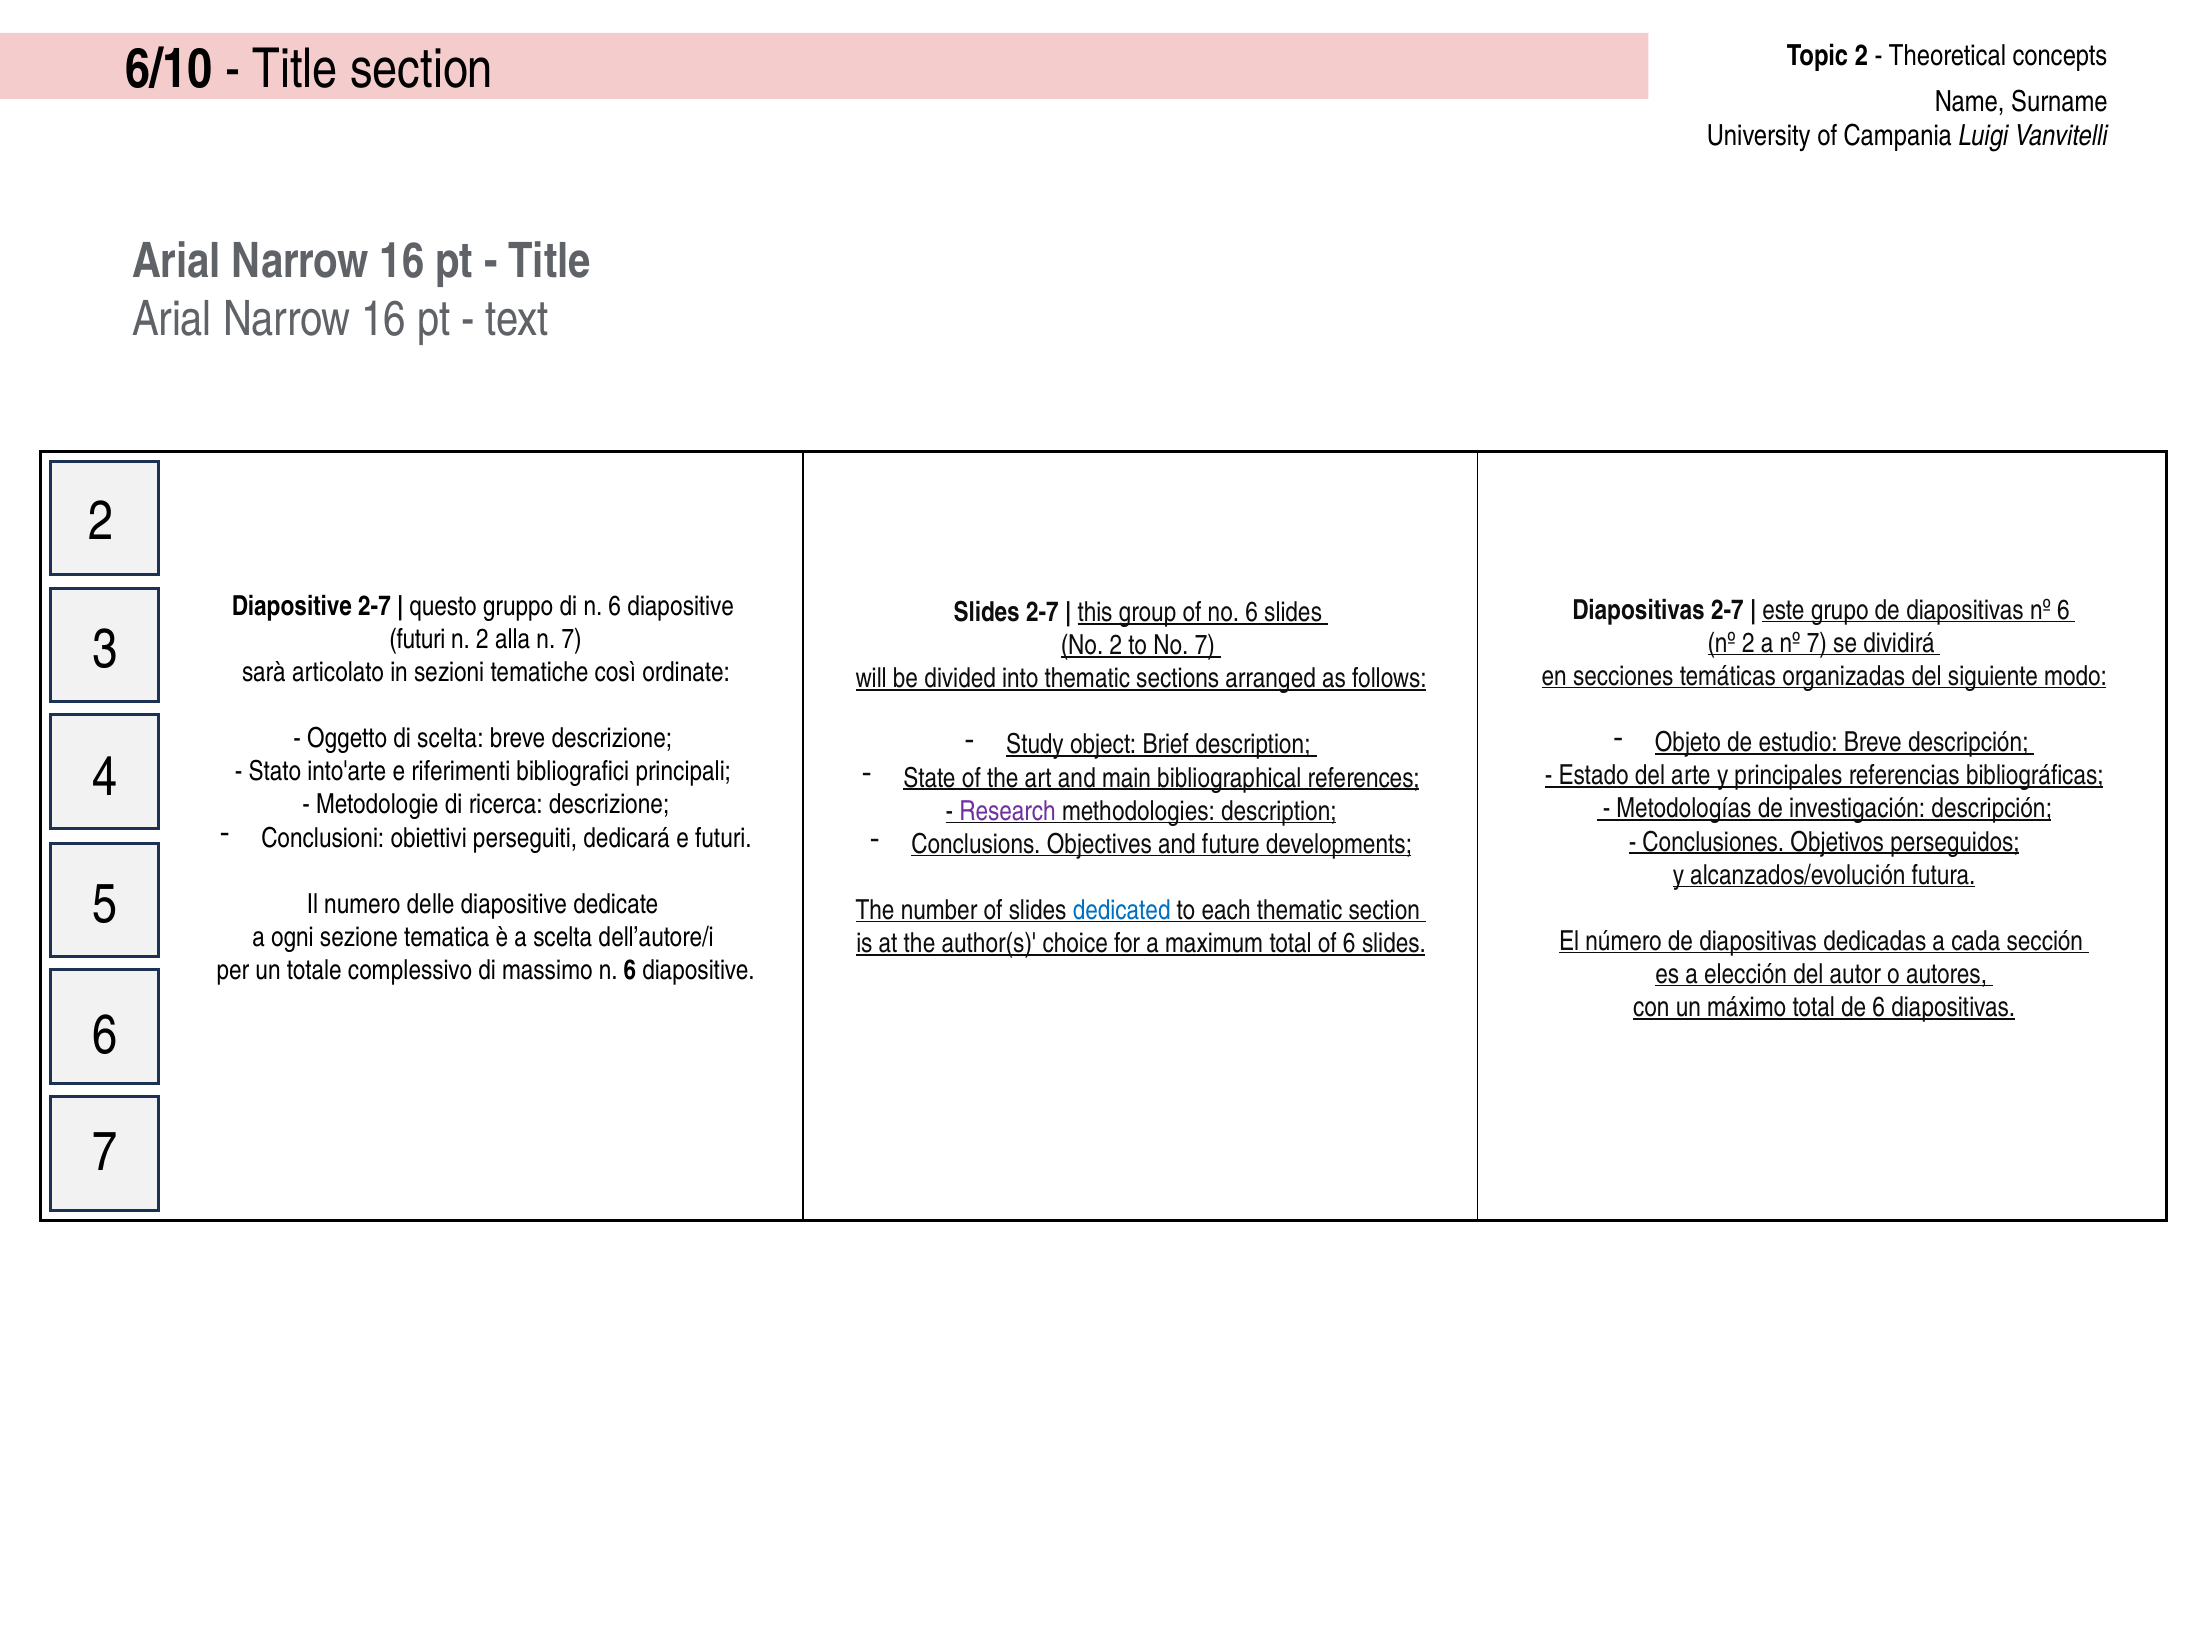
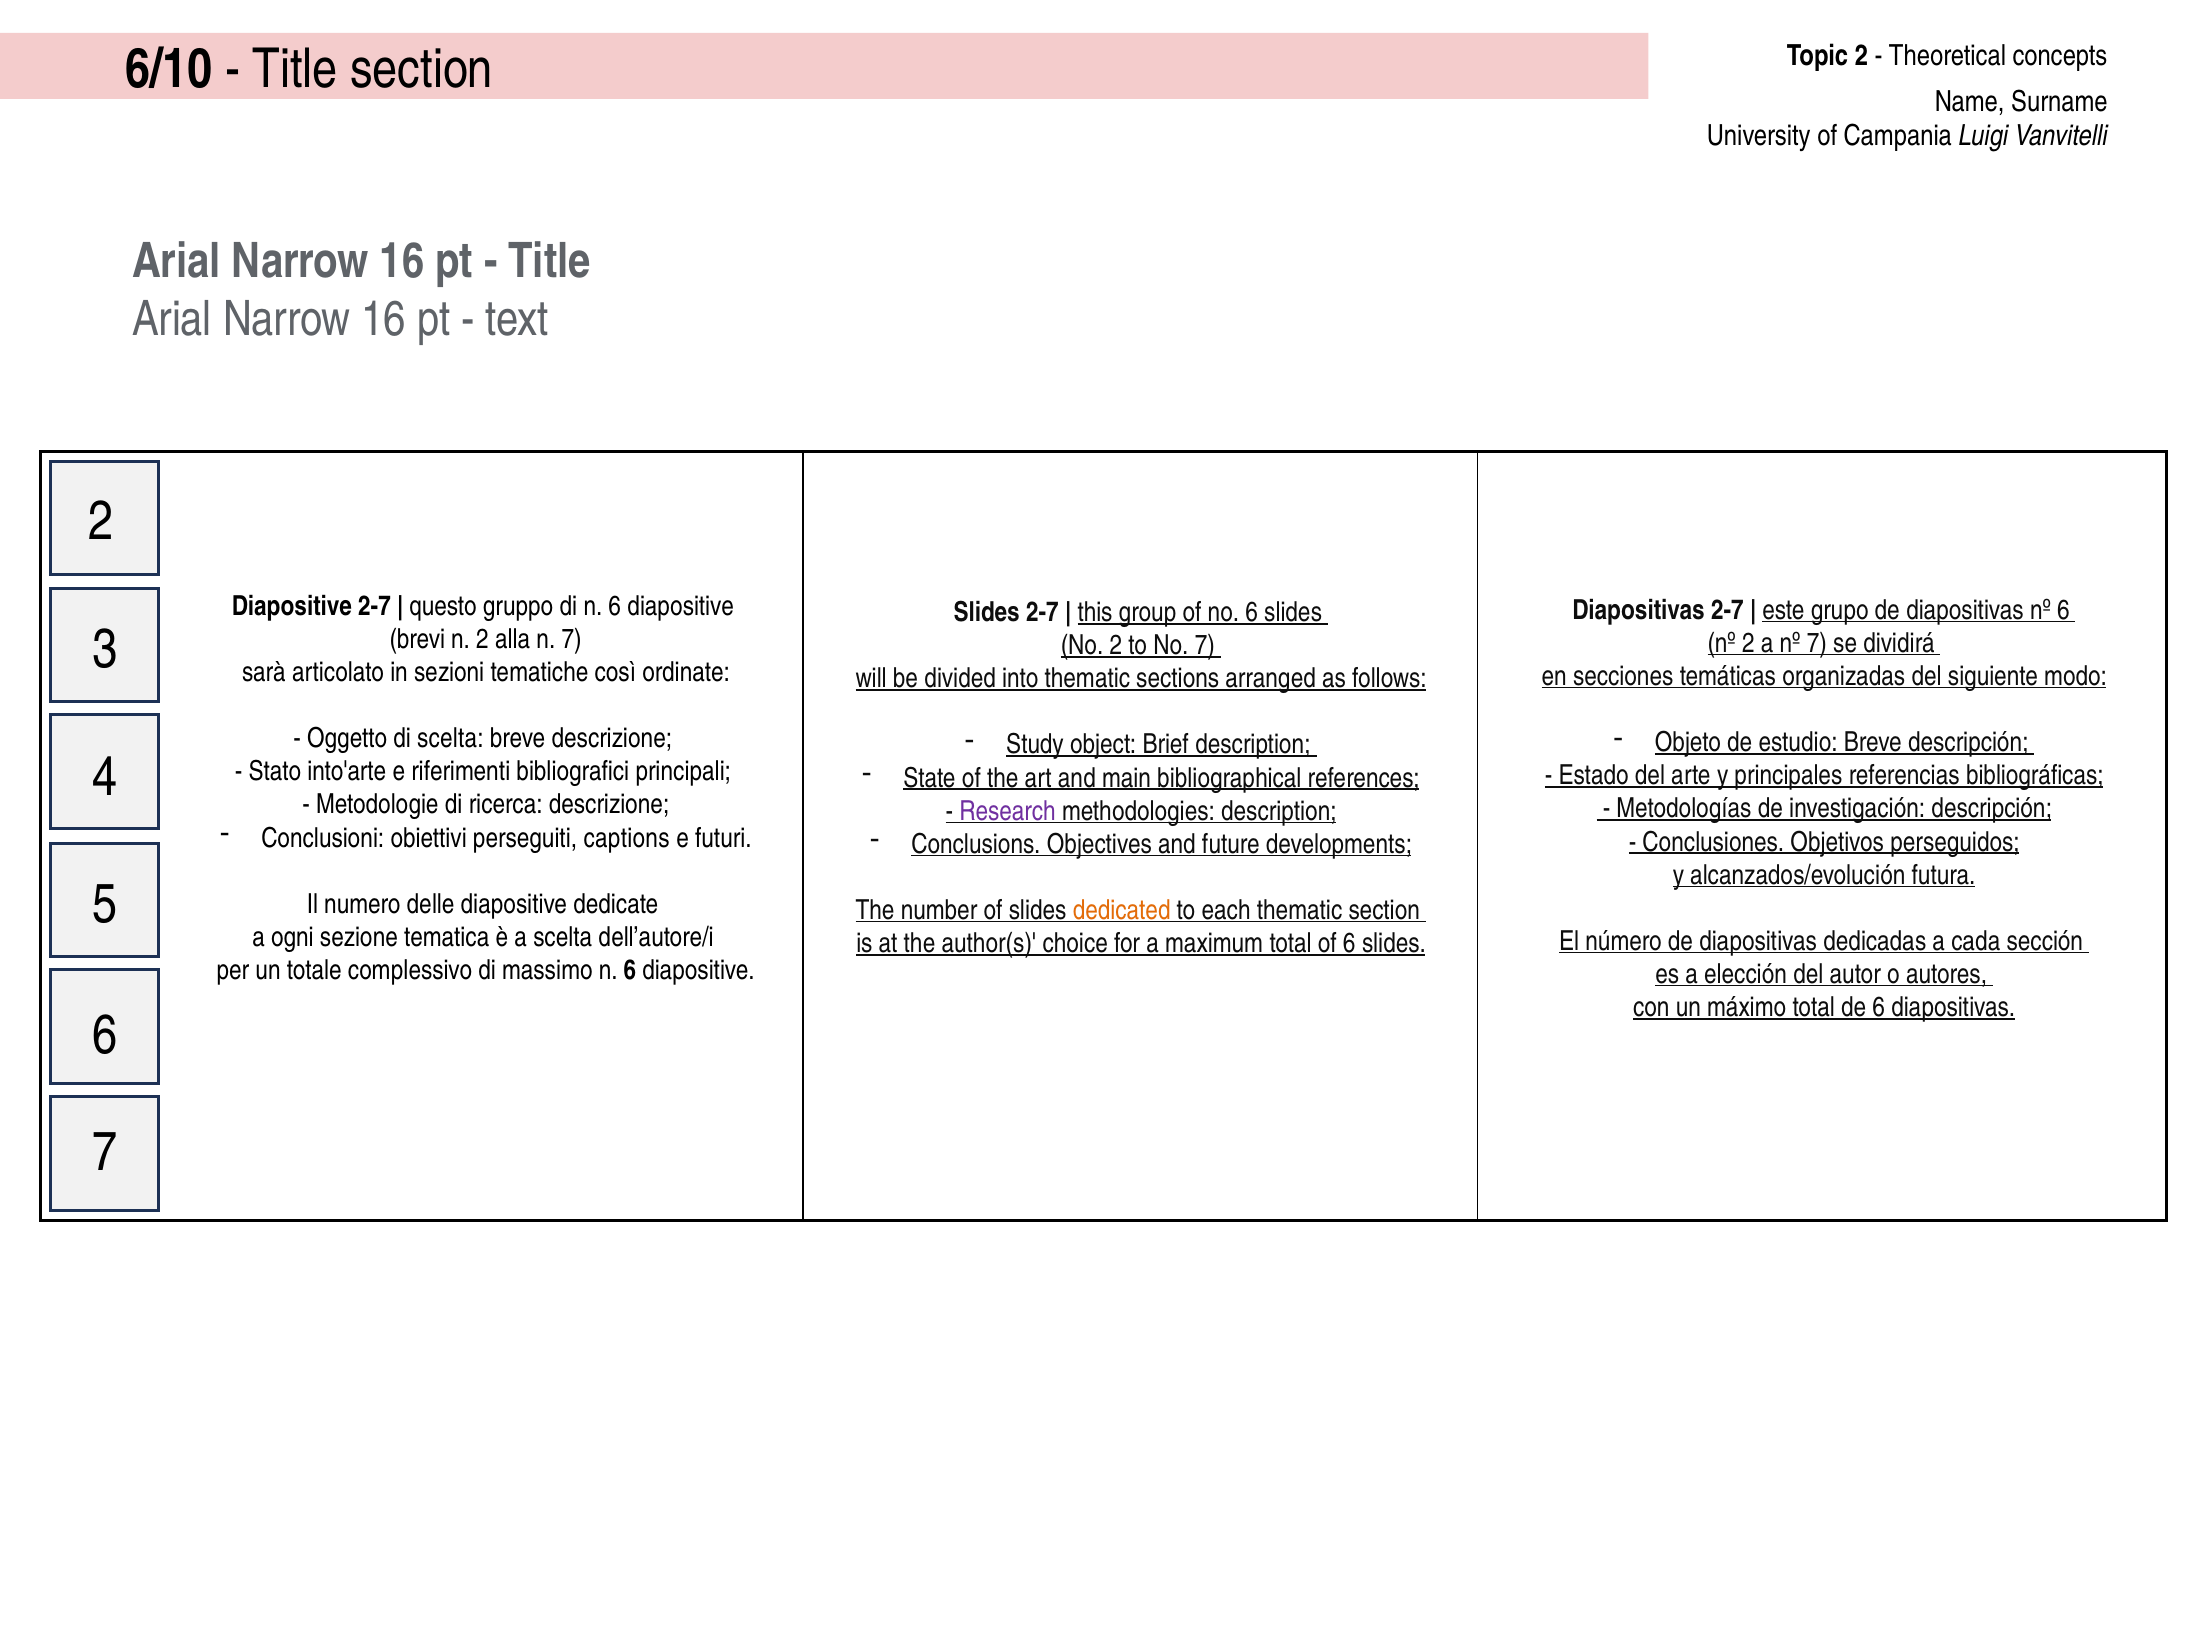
futuri at (417, 639): futuri -> brevi
dedicará: dedicará -> captions
dedicated colour: blue -> orange
